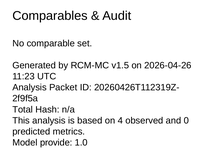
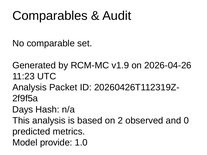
v1.5: v1.5 -> v1.9
Total: Total -> Days
4: 4 -> 2
